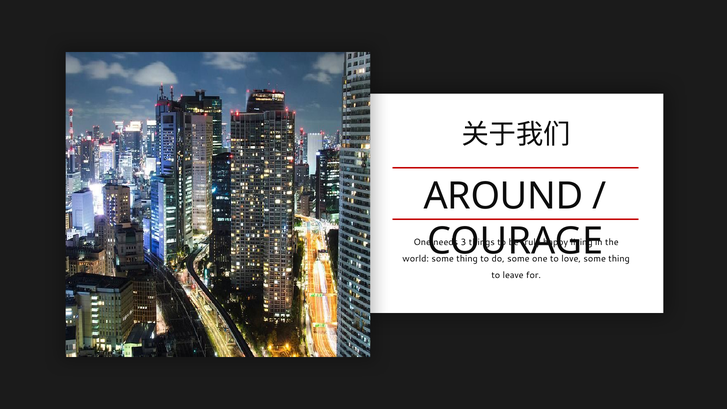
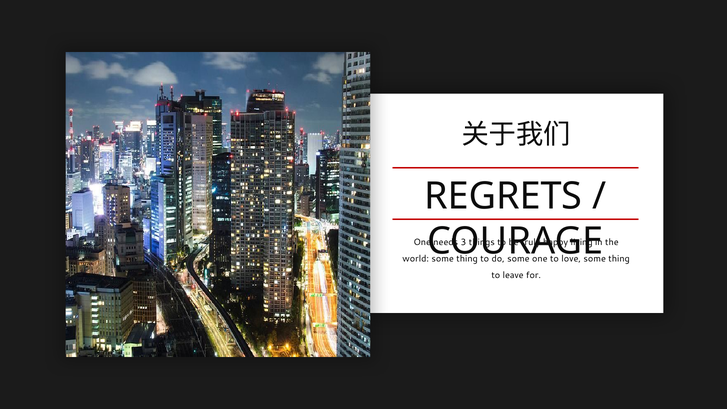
AROUND: AROUND -> REGRETS
